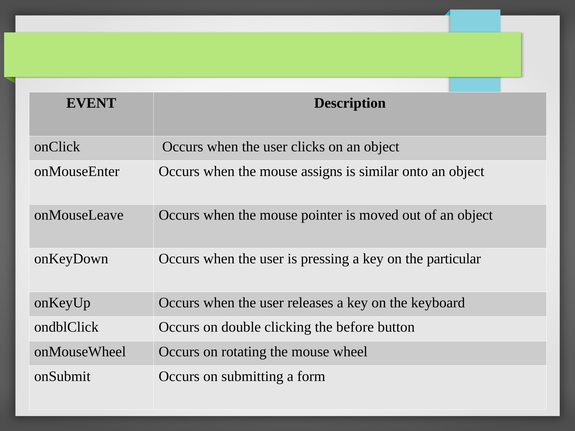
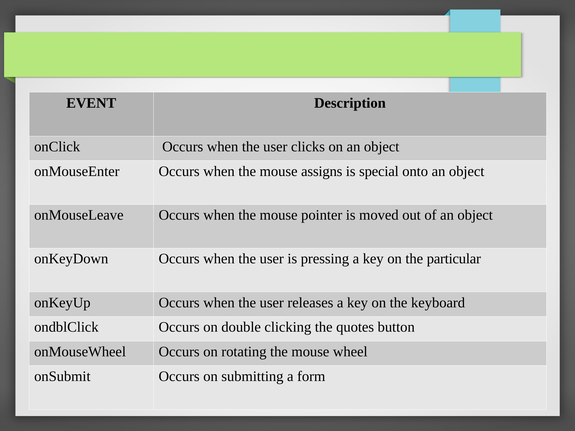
similar: similar -> special
before: before -> quotes
